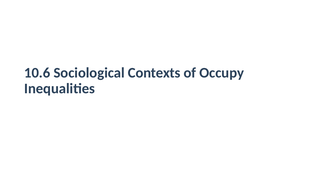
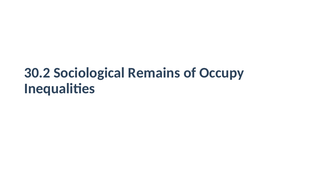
10.6: 10.6 -> 30.2
Contexts: Contexts -> Remains
